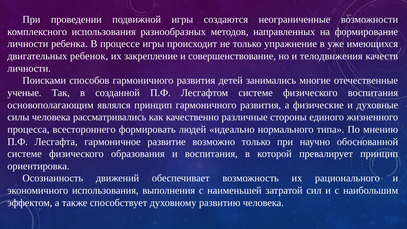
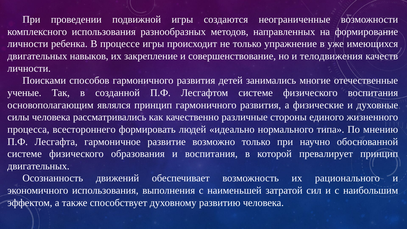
ребенок: ребенок -> навыков
ориентировка at (38, 166): ориентировка -> двигательных
